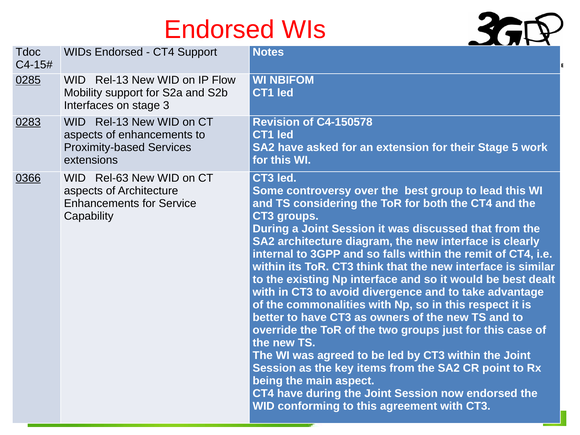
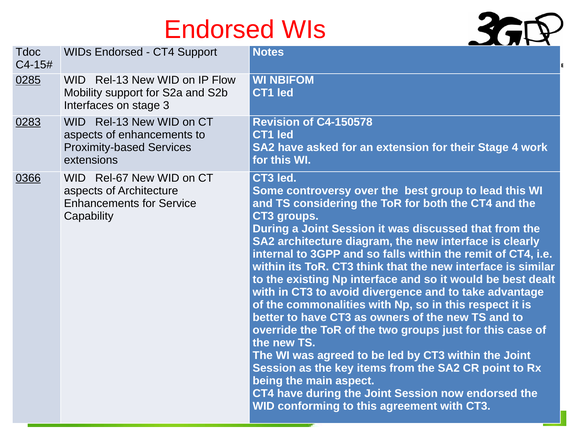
5: 5 -> 4
Rel-63: Rel-63 -> Rel-67
